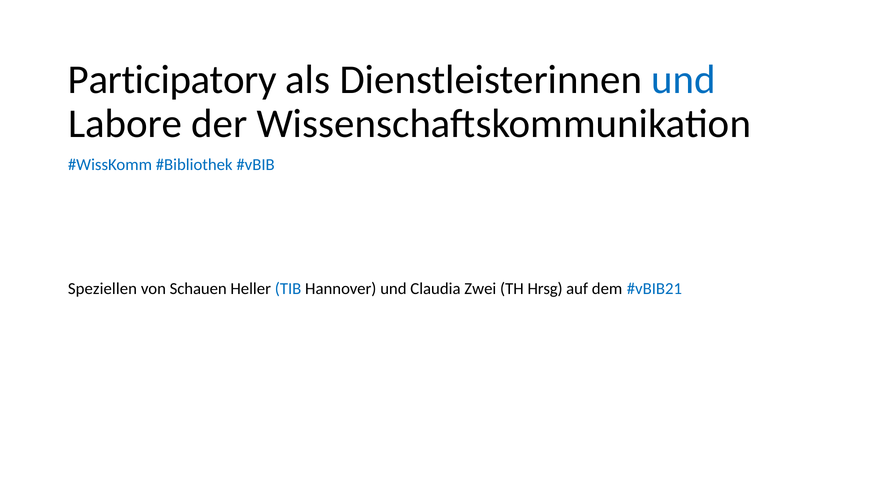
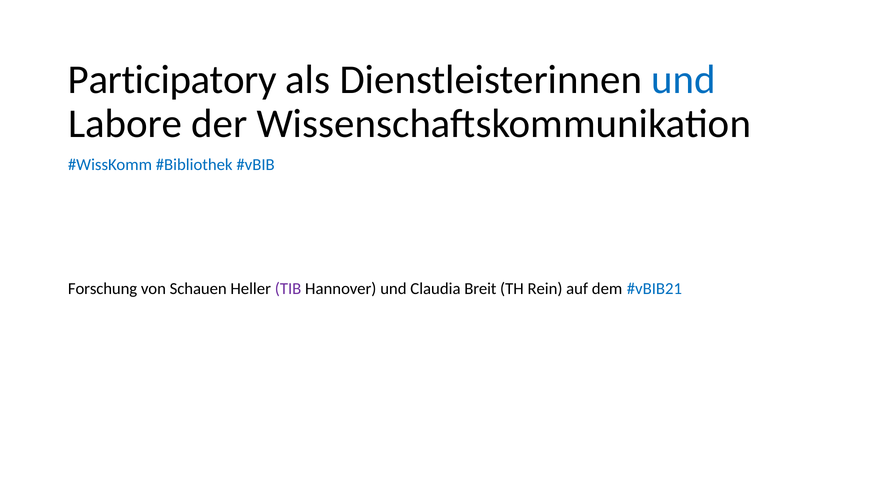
Speziellen: Speziellen -> Forschung
TIB colour: blue -> purple
Zwei: Zwei -> Breit
Hrsg: Hrsg -> Rein
